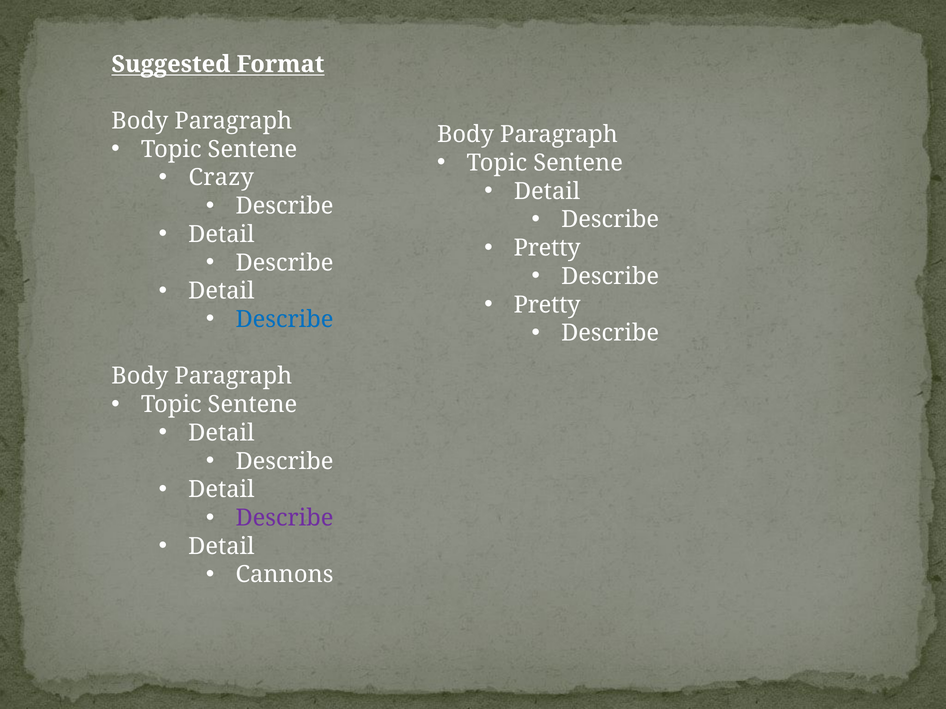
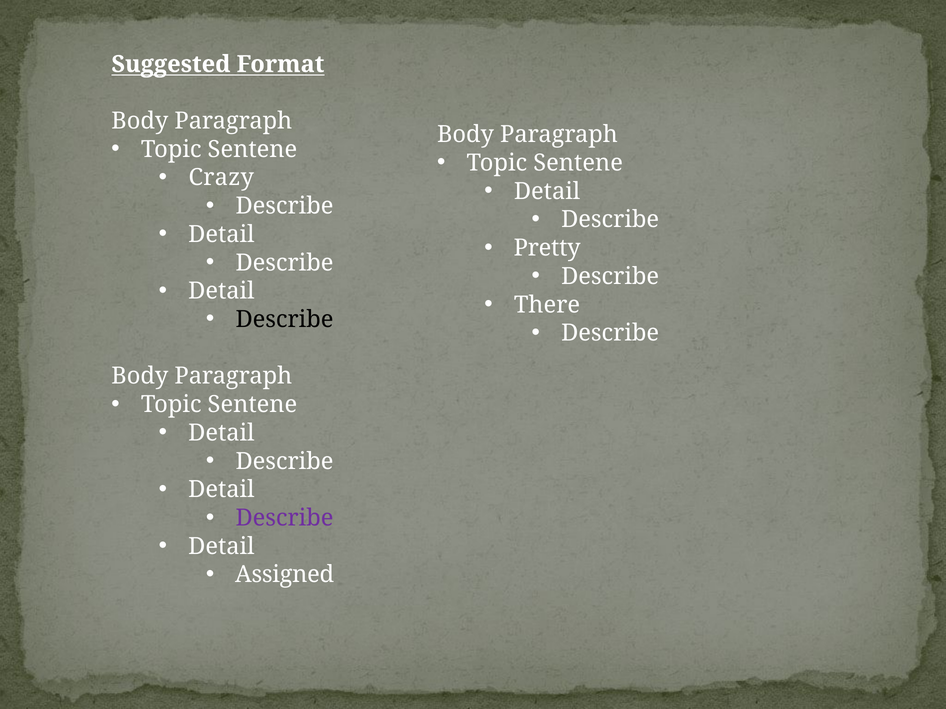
Pretty at (547, 305): Pretty -> There
Describe at (284, 320) colour: blue -> black
Cannons: Cannons -> Assigned
